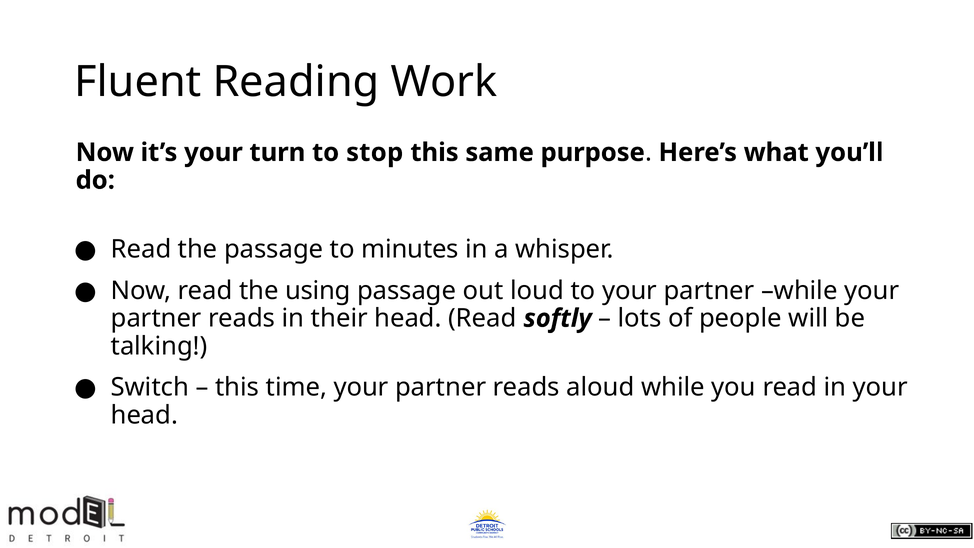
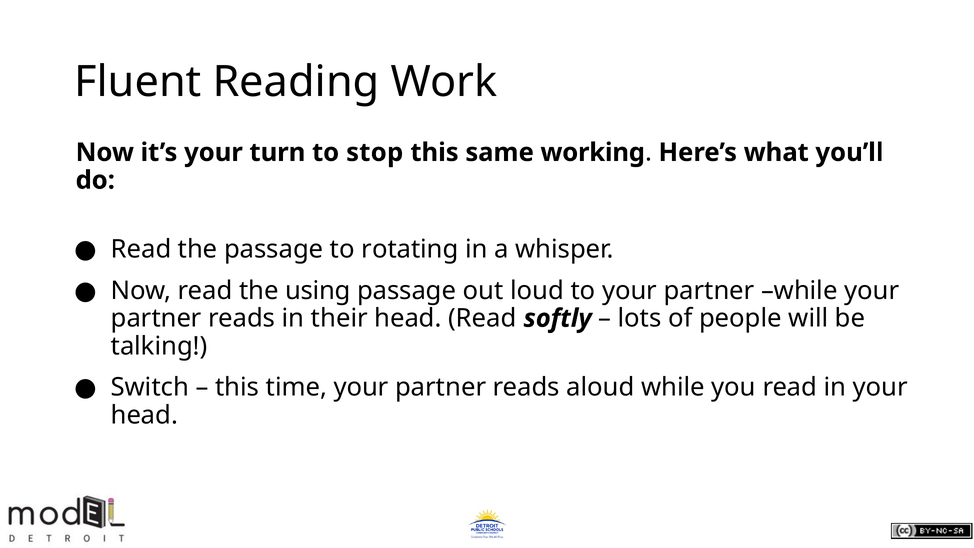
purpose: purpose -> working
minutes: minutes -> rotating
